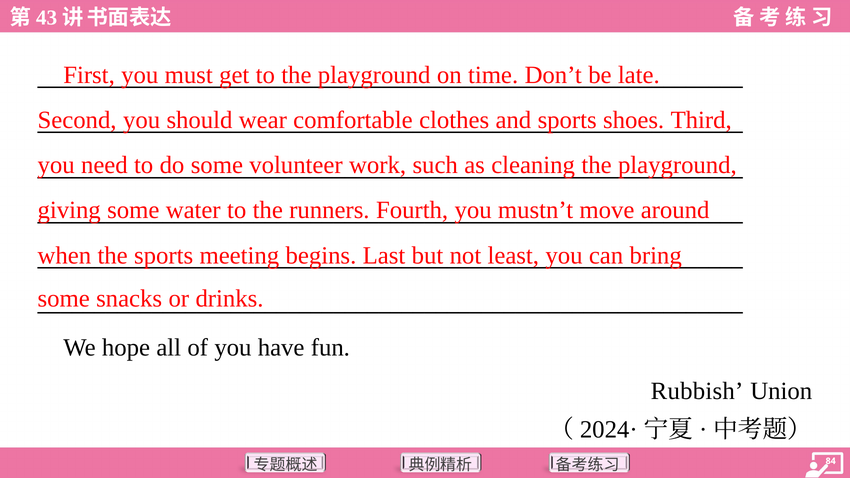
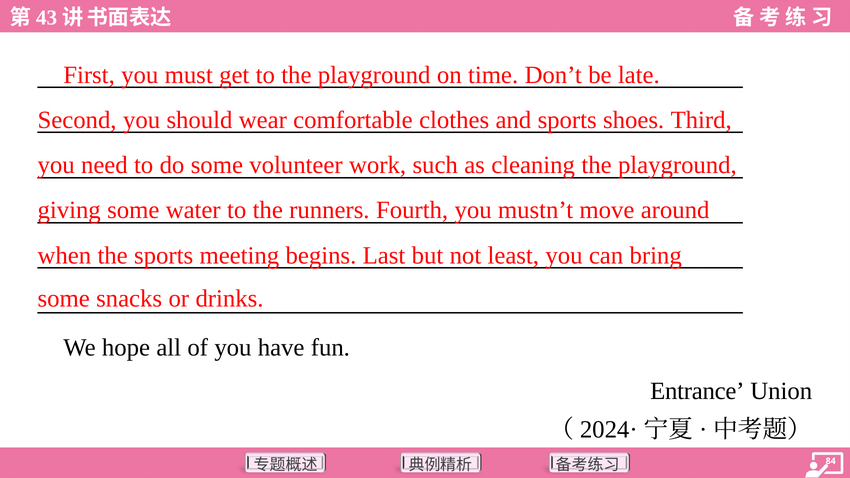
Rubbish: Rubbish -> Entrance
